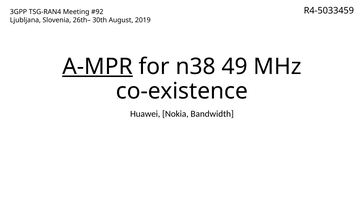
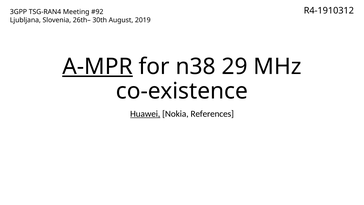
R4-5033459: R4-5033459 -> R4-1910312
49: 49 -> 29
Huawei underline: none -> present
Bandwidth: Bandwidth -> References
